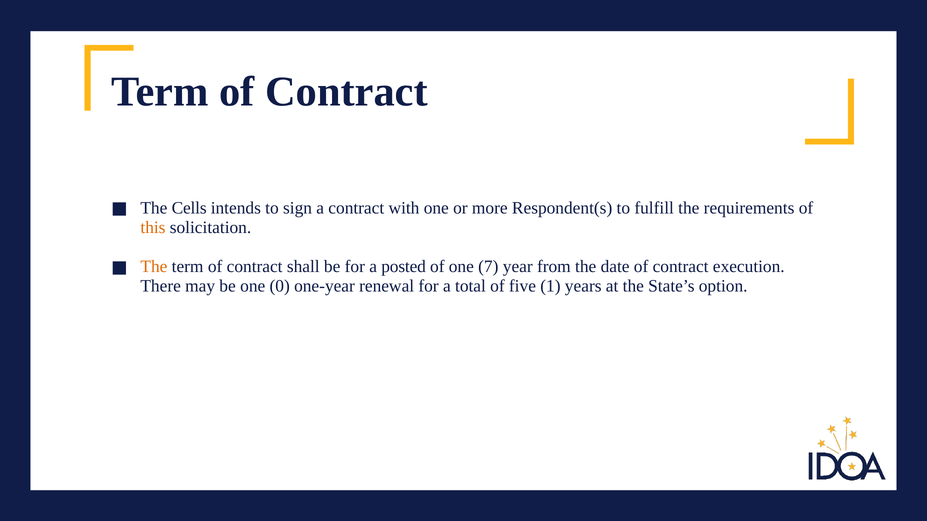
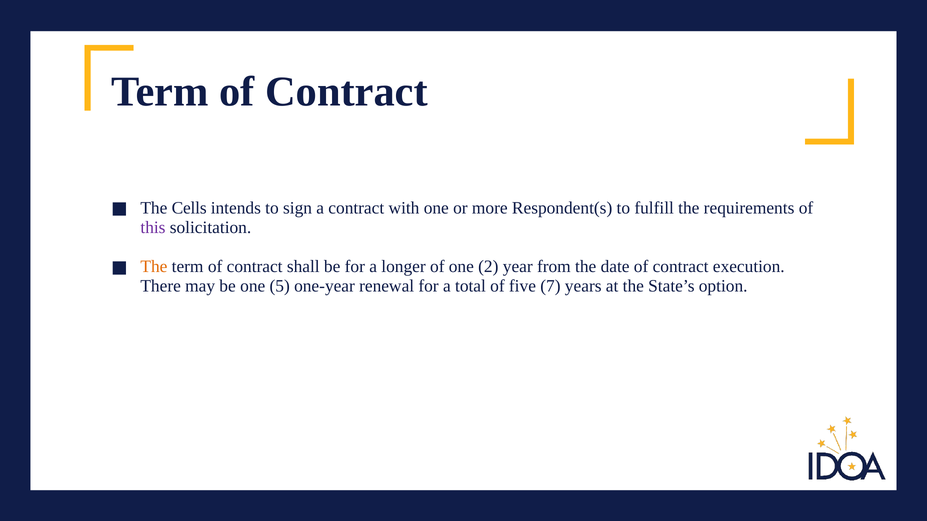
this colour: orange -> purple
posted: posted -> longer
7: 7 -> 2
0: 0 -> 5
1: 1 -> 7
